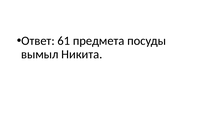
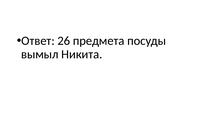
61: 61 -> 26
